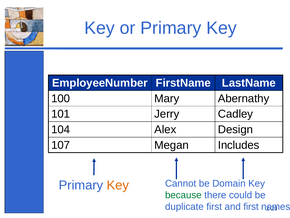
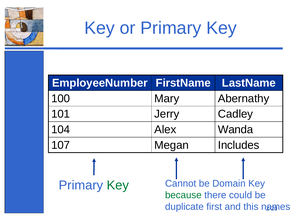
Design: Design -> Wanda
Key at (118, 185) colour: orange -> green
and first: first -> this
